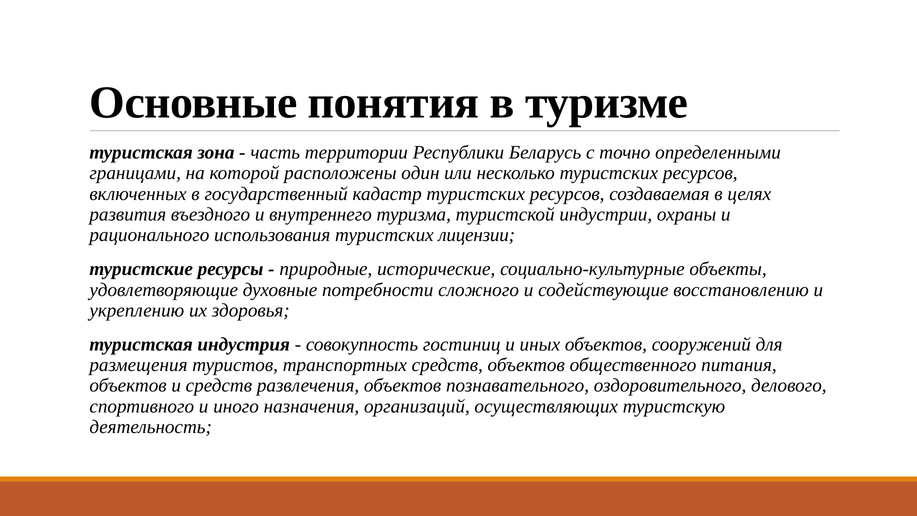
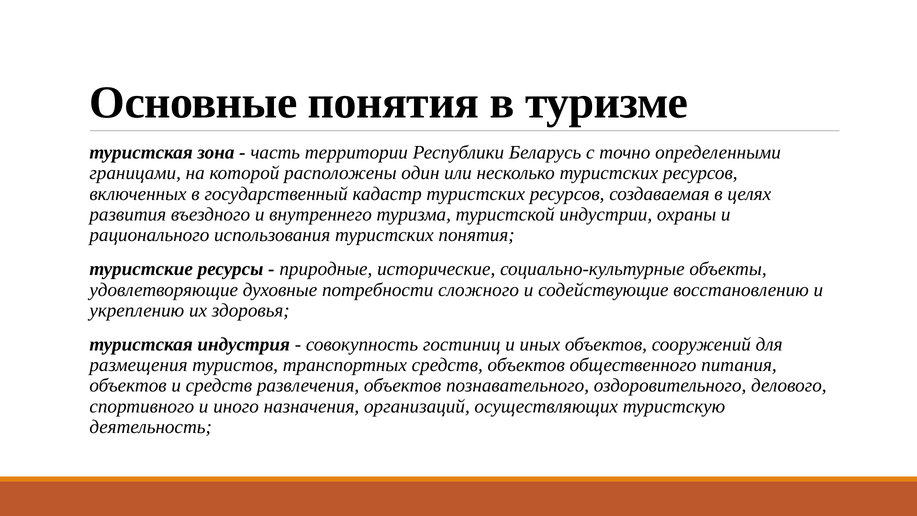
туристских лицензии: лицензии -> понятия
